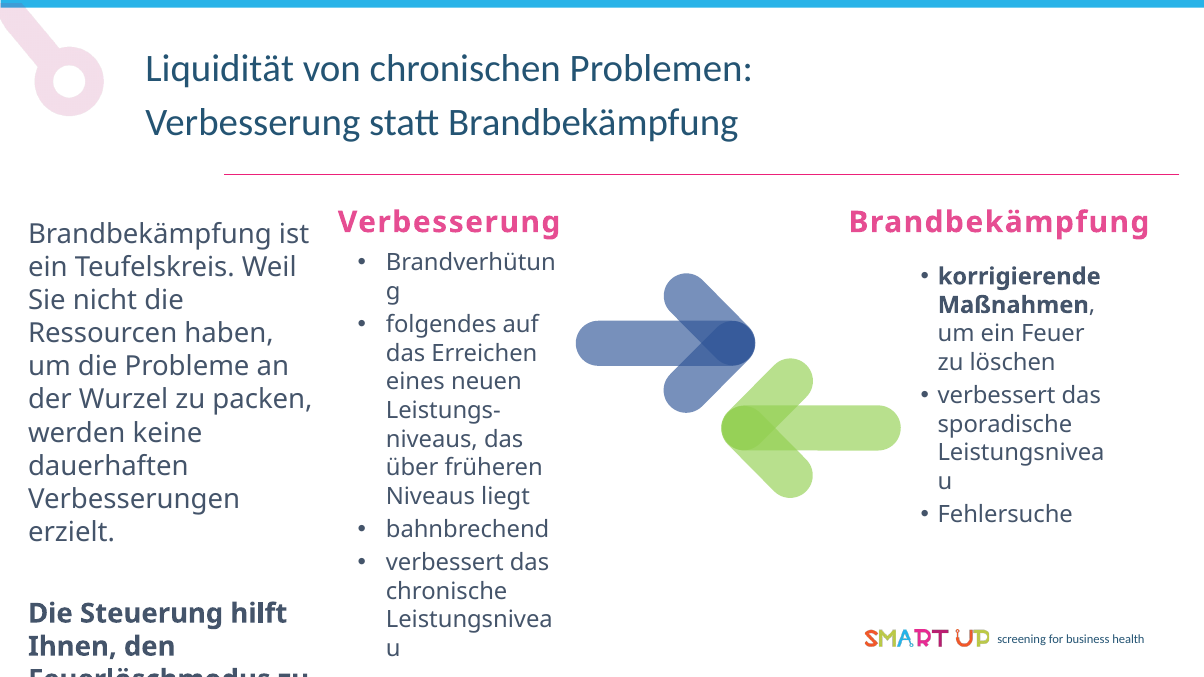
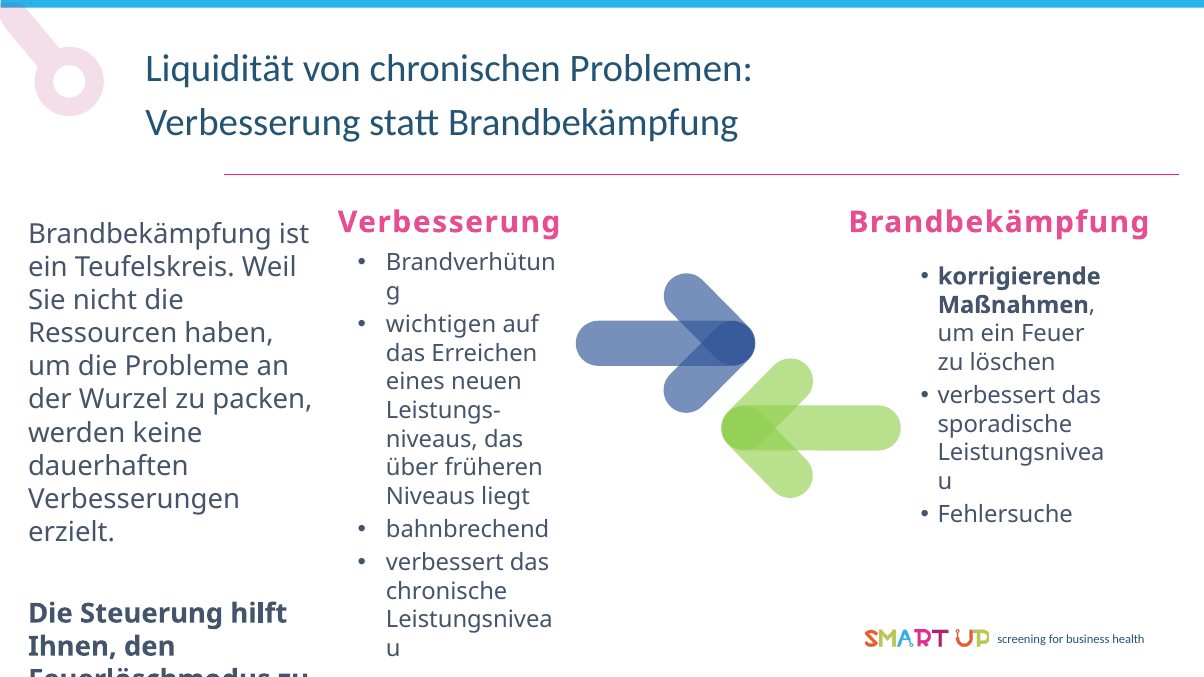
folgendes: folgendes -> wichtigen
